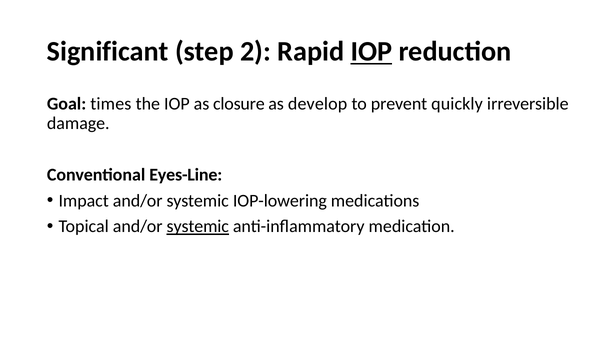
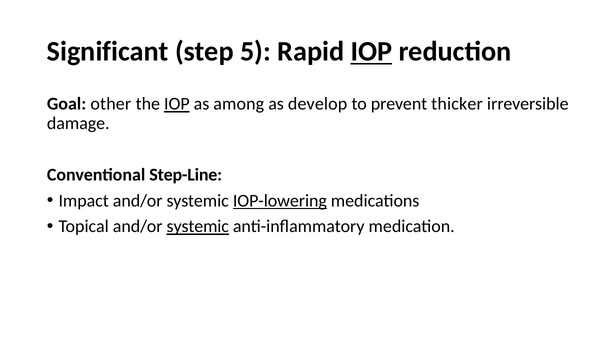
2: 2 -> 5
times: times -> other
IOP at (177, 104) underline: none -> present
closure: closure -> among
quickly: quickly -> thicker
Eyes-Line: Eyes-Line -> Step-Line
IOP-lowering underline: none -> present
